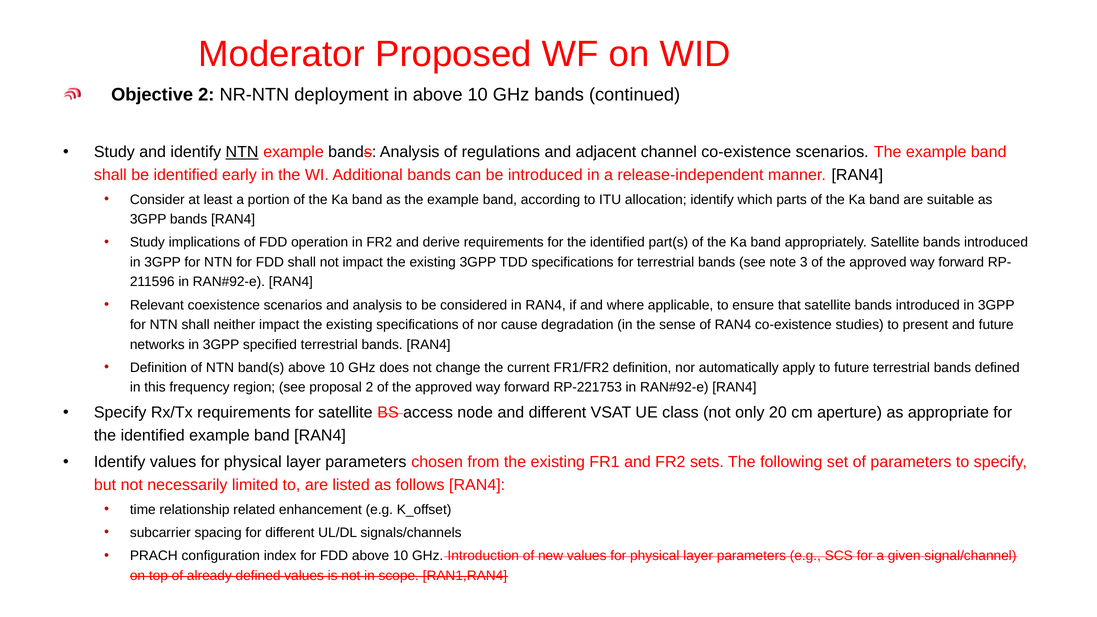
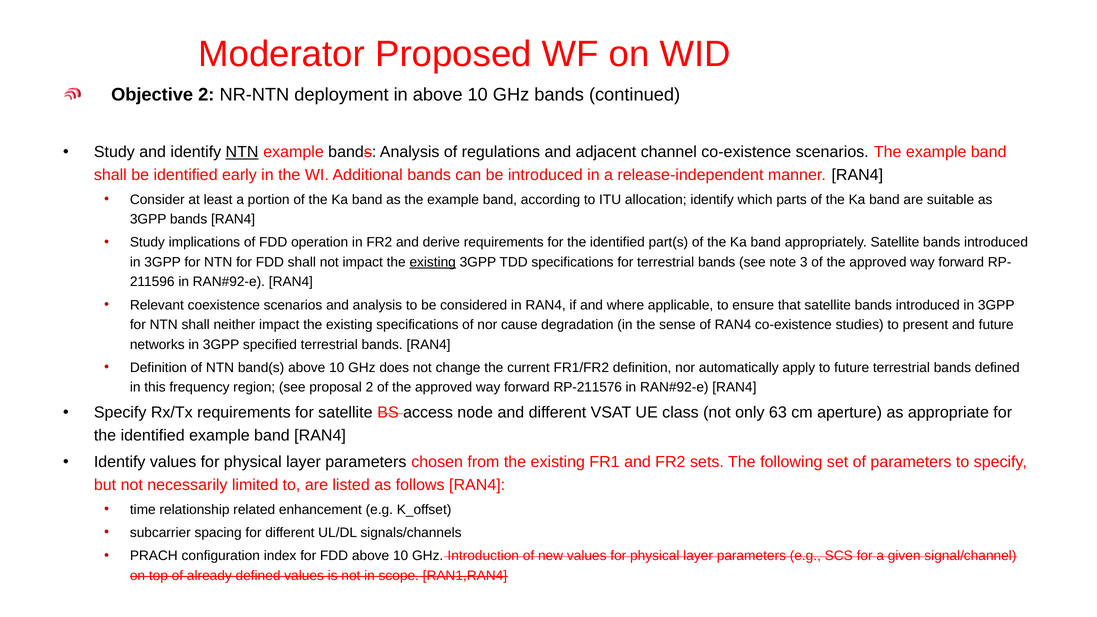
existing at (433, 262) underline: none -> present
RP-221753: RP-221753 -> RP-211576
20: 20 -> 63
